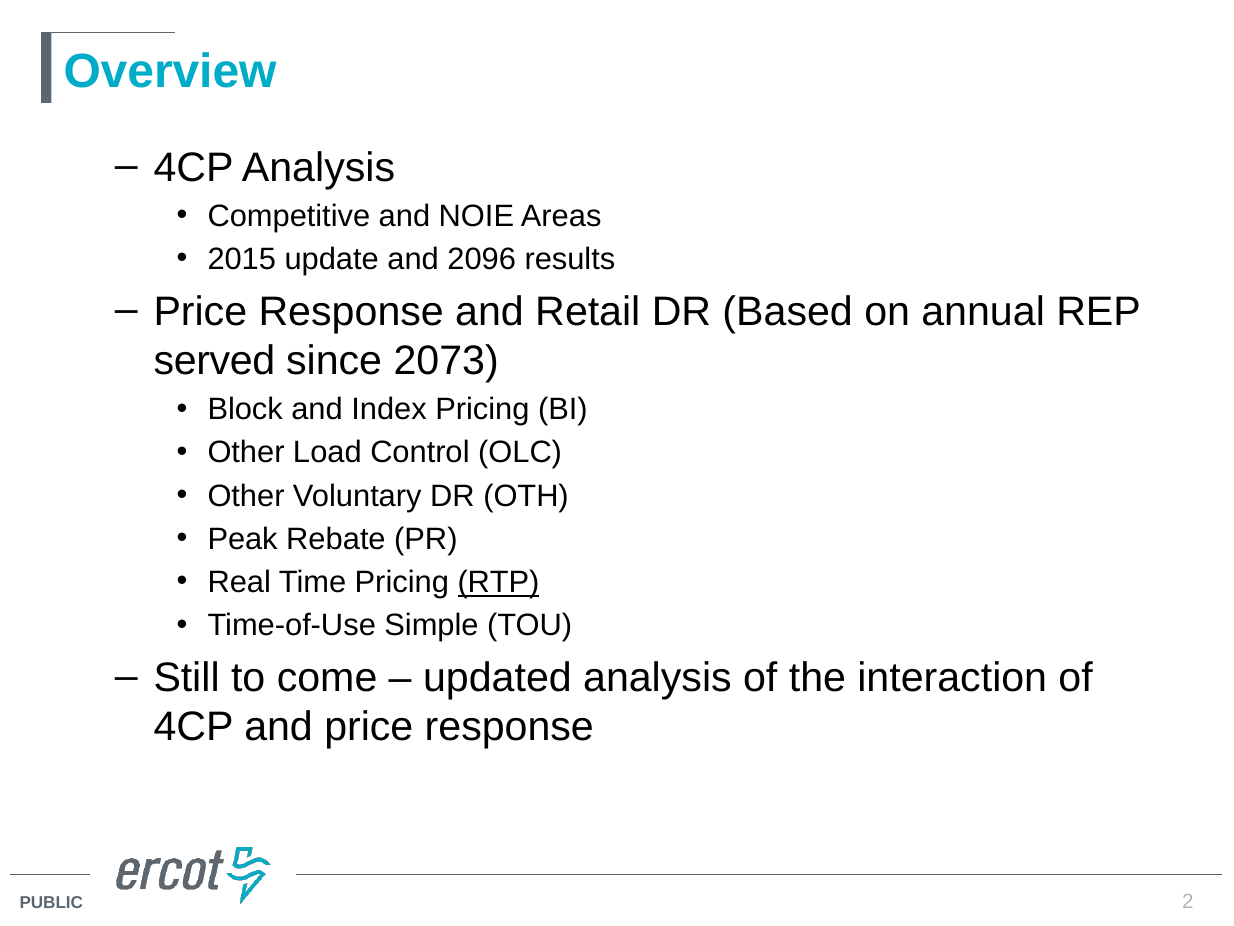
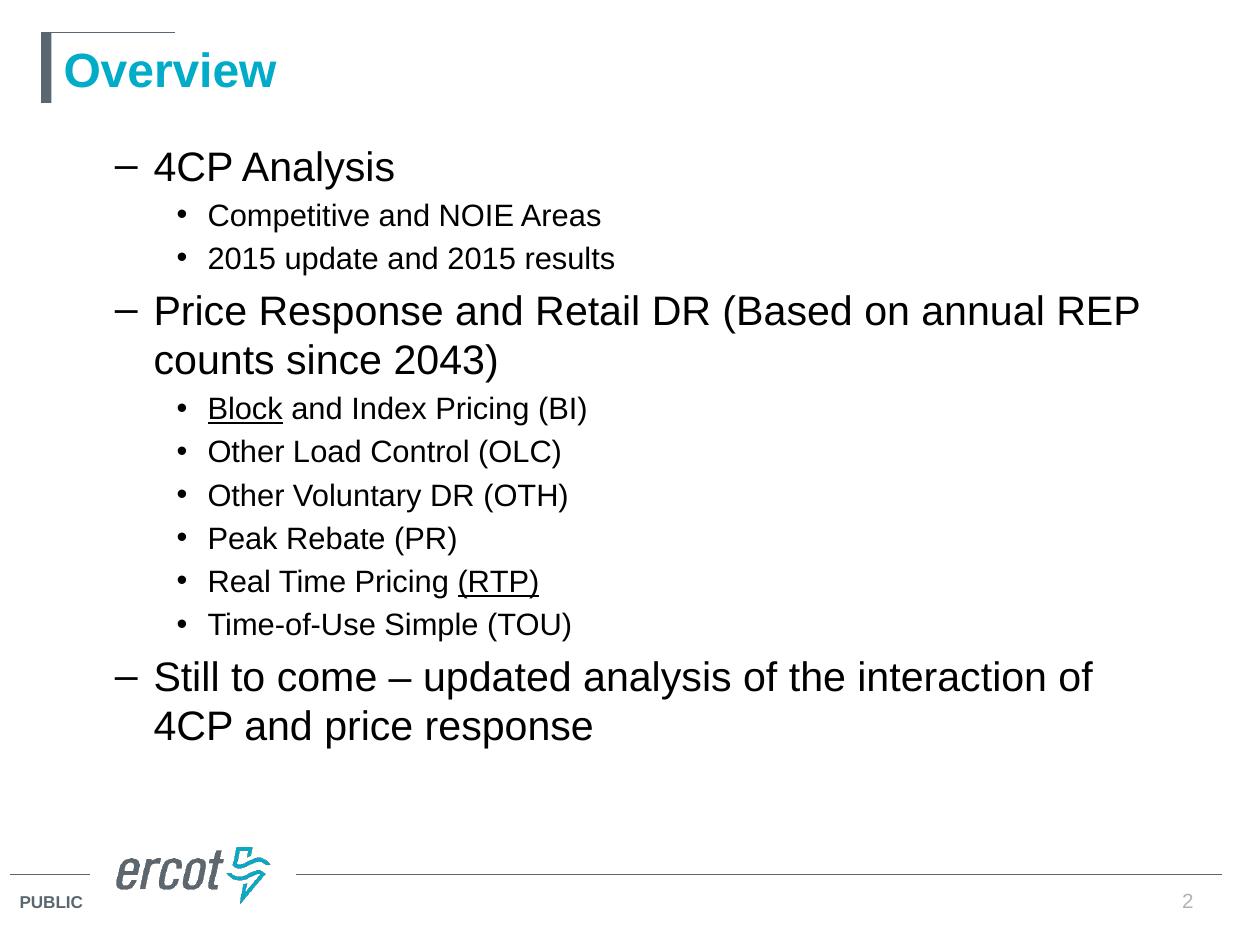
and 2096: 2096 -> 2015
served: served -> counts
2073: 2073 -> 2043
Block underline: none -> present
